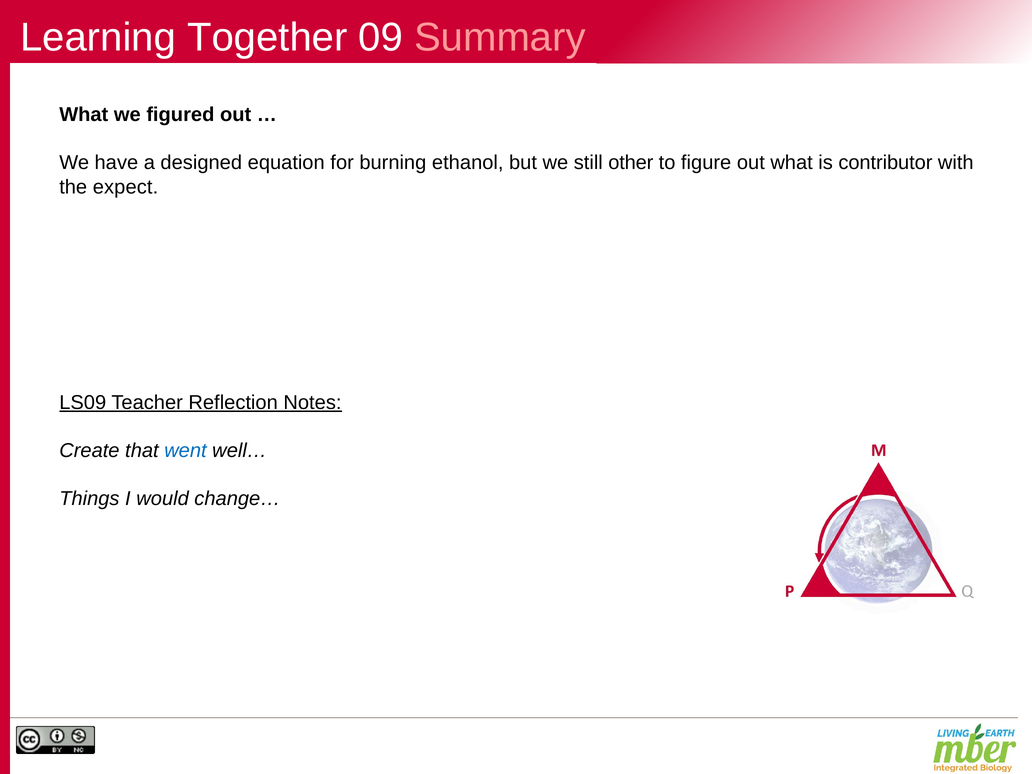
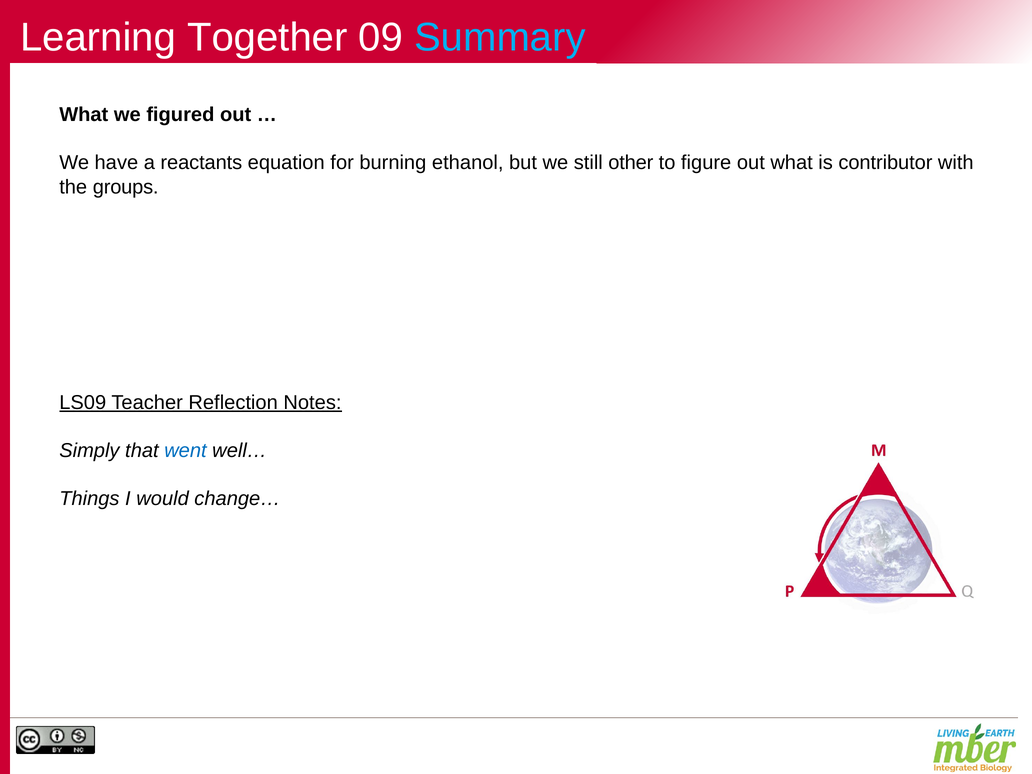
Summary colour: pink -> light blue
designed: designed -> reactants
expect: expect -> groups
Create: Create -> Simply
